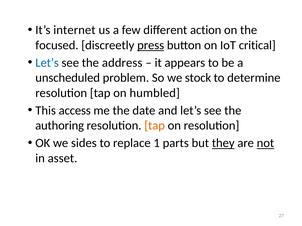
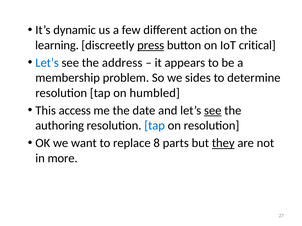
internet: internet -> dynamic
focused: focused -> learning
unscheduled: unscheduled -> membership
stock: stock -> sides
see at (213, 111) underline: none -> present
tap at (155, 126) colour: orange -> blue
sides: sides -> want
1: 1 -> 8
not underline: present -> none
asset: asset -> more
